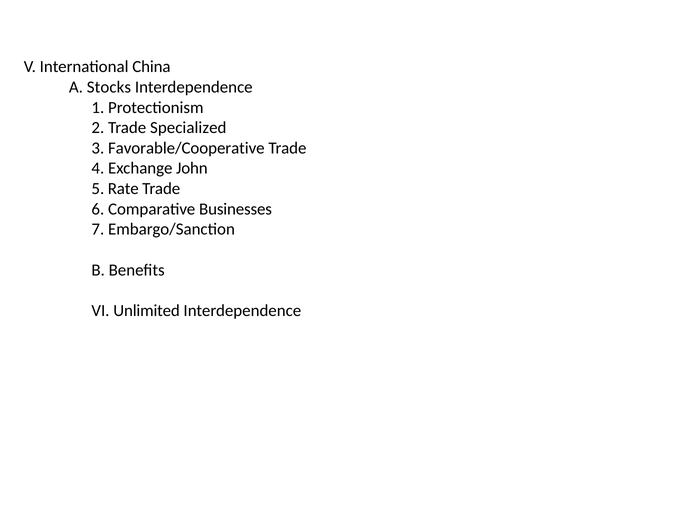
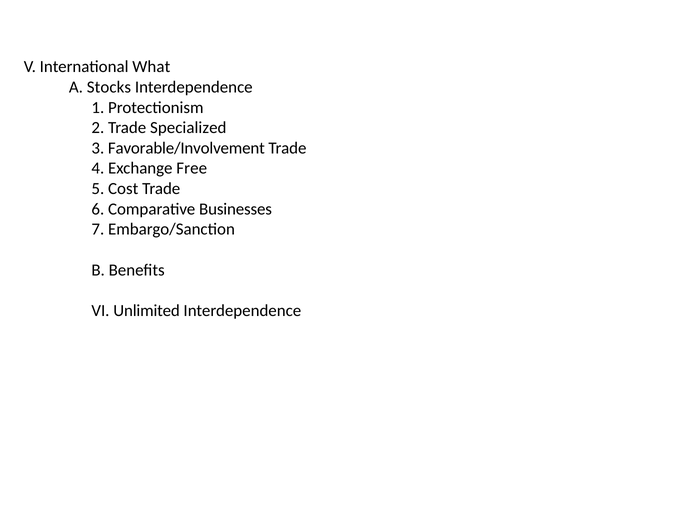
China: China -> What
Favorable/Cooperative: Favorable/Cooperative -> Favorable/Involvement
John: John -> Free
Rate: Rate -> Cost
